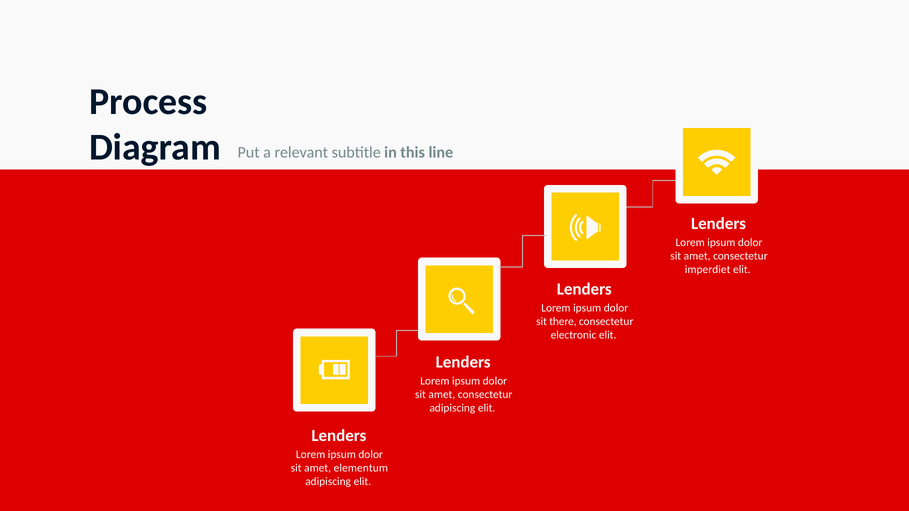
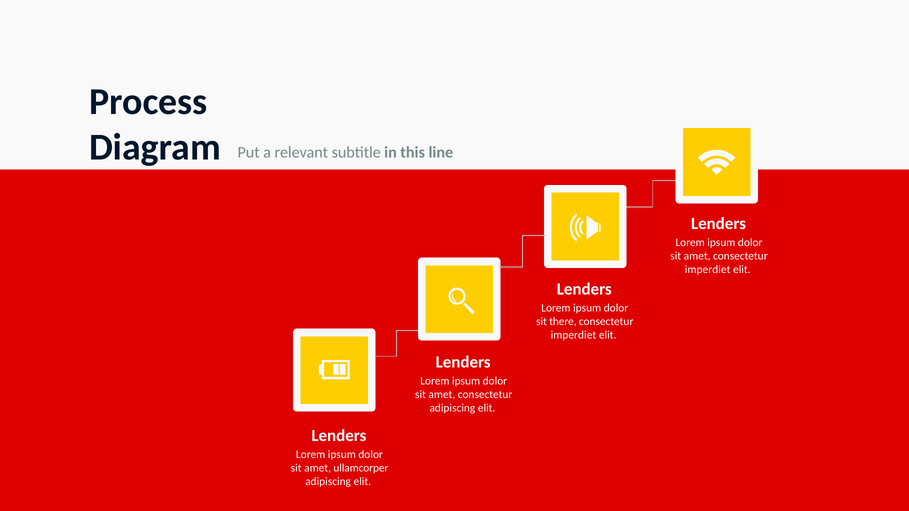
electronic at (573, 335): electronic -> imperdiet
elementum: elementum -> ullamcorper
